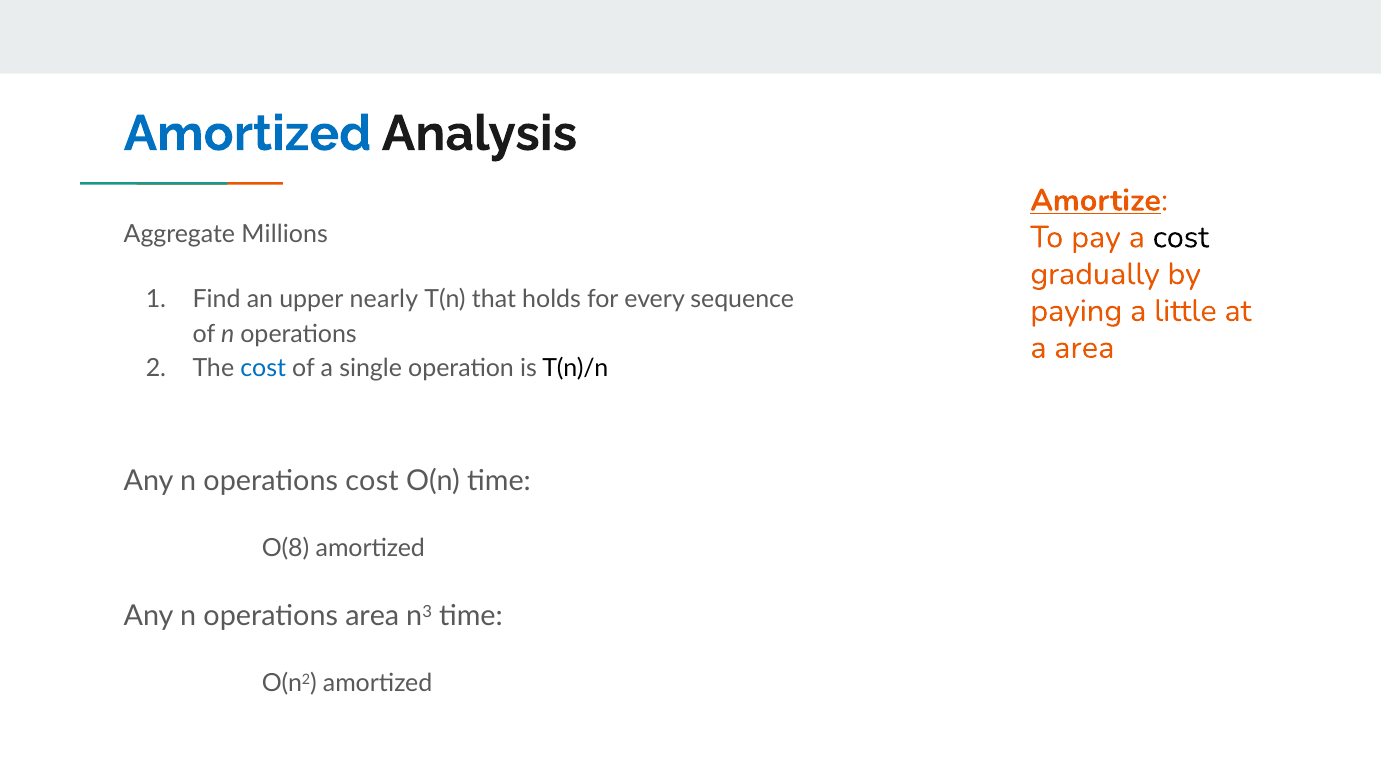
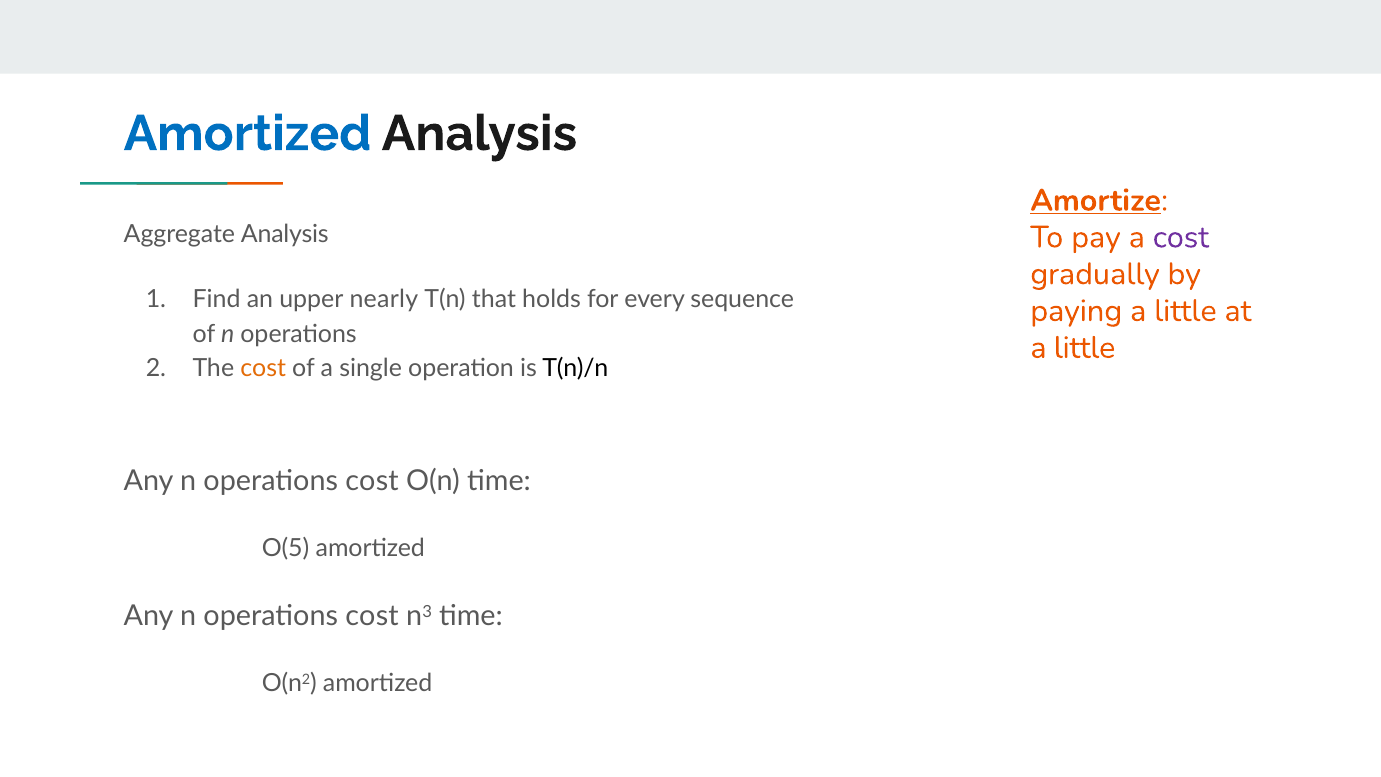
cost at (1181, 237) colour: black -> purple
Aggregate Millions: Millions -> Analysis
area at (1084, 348): area -> little
cost at (263, 368) colour: blue -> orange
O(8: O(8 -> O(5
area at (372, 616): area -> cost
